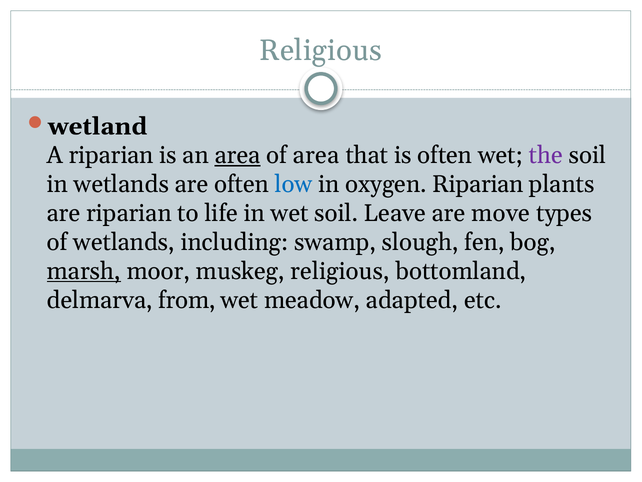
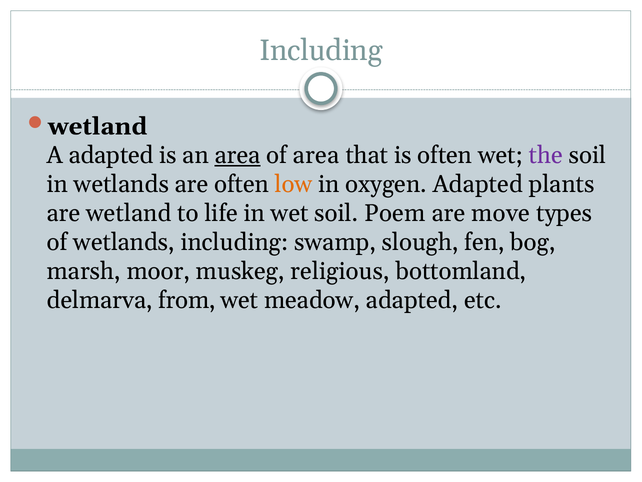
Religious at (321, 51): Religious -> Including
A riparian: riparian -> adapted
low colour: blue -> orange
oxygen Riparian: Riparian -> Adapted
are riparian: riparian -> wetland
Leave: Leave -> Poem
marsh underline: present -> none
